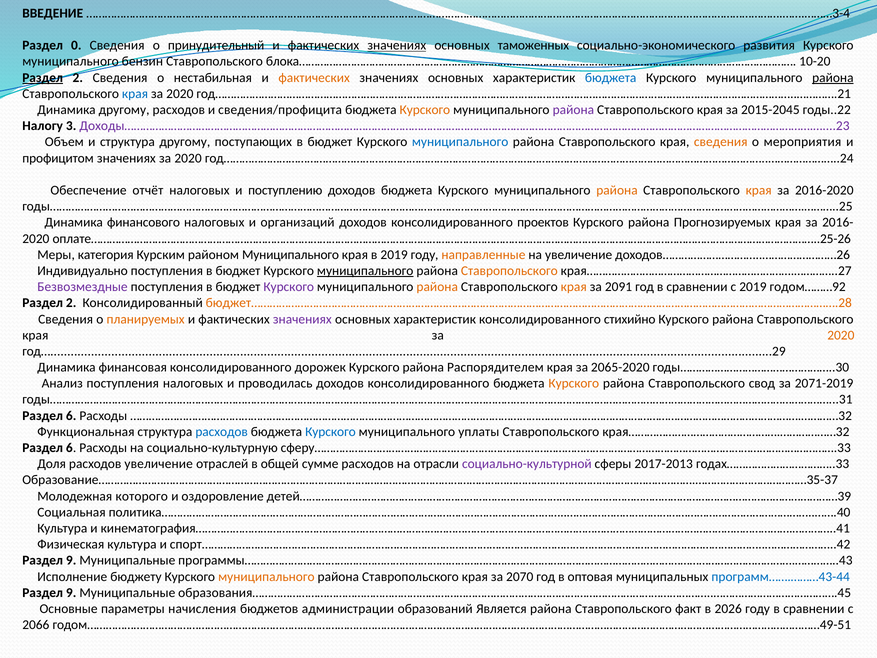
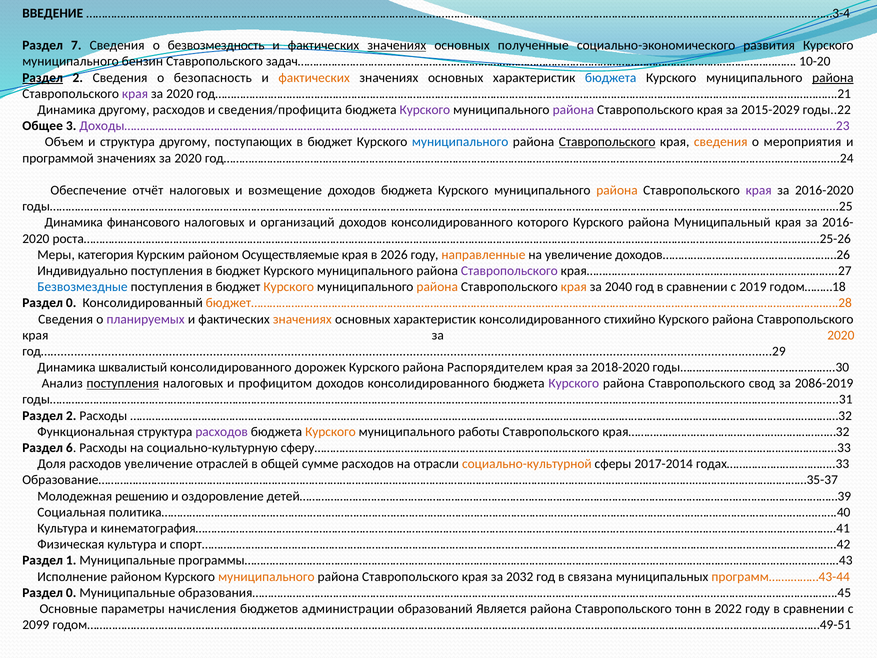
0: 0 -> 7
принудительный: принудительный -> безвозмездность
таможенных: таможенных -> полученные
блока………………………………………………………………………………………………………………………………………………: блока……………………………………………………………………………………………………………………………………………… -> задач………………………………………………………………………………………………………………………………………………
нестабильная: нестабильная -> безопасность
края at (135, 94) colour: blue -> purple
Курского at (425, 110) colour: orange -> purple
2015-2045: 2015-2045 -> 2015-2029
Налогу: Налогу -> Общее
Ставропольского at (607, 142) underline: none -> present
профицитом: профицитом -> программой
поступлению: поступлению -> возмещение
края at (759, 190) colour: orange -> purple
проектов: проектов -> которого
Прогнозируемых: Прогнозируемых -> Муниципальный
оплате…………………………………………………………………………………………………………………………………………………………………………………………………………………..25-26: оплате…………………………………………………………………………………………………………………………………………………………………………………………………………………..25-26 -> роста…………………………………………………………………………………………………………………………………………………………………………………………………………………..25-26
районом Муниципального: Муниципального -> Осуществляемые
в 2019: 2019 -> 2026
муниципального at (365, 271) underline: present -> none
Ставропольского at (509, 271) colour: orange -> purple
Безвозмездные colour: purple -> blue
Курского at (289, 287) colour: purple -> orange
2091: 2091 -> 2040
годом………92: годом………92 -> годом………18
2 at (71, 303): 2 -> 0
планируемых colour: orange -> purple
значениях at (302, 319) colour: purple -> orange
финансовая: финансовая -> шквалистый
2065-2020: 2065-2020 -> 2018-2020
поступления at (123, 383) underline: none -> present
проводилась: проводилась -> профицитом
Курского at (574, 383) colour: orange -> purple
2071-2019: 2071-2019 -> 2086-2019
6 at (71, 416): 6 -> 2
расходов at (222, 432) colour: blue -> purple
Курского at (330, 432) colour: blue -> orange
уплаты: уплаты -> работы
социально-культурной colour: purple -> orange
2017-2013: 2017-2013 -> 2017-2014
которого: которого -> решению
9 at (71, 560): 9 -> 1
Исполнение бюджету: бюджету -> районом
2070: 2070 -> 2032
оптовая: оптовая -> связана
программ…….………43-44 colour: blue -> orange
9 at (71, 592): 9 -> 0
факт: факт -> тонн
2026: 2026 -> 2022
2066: 2066 -> 2099
